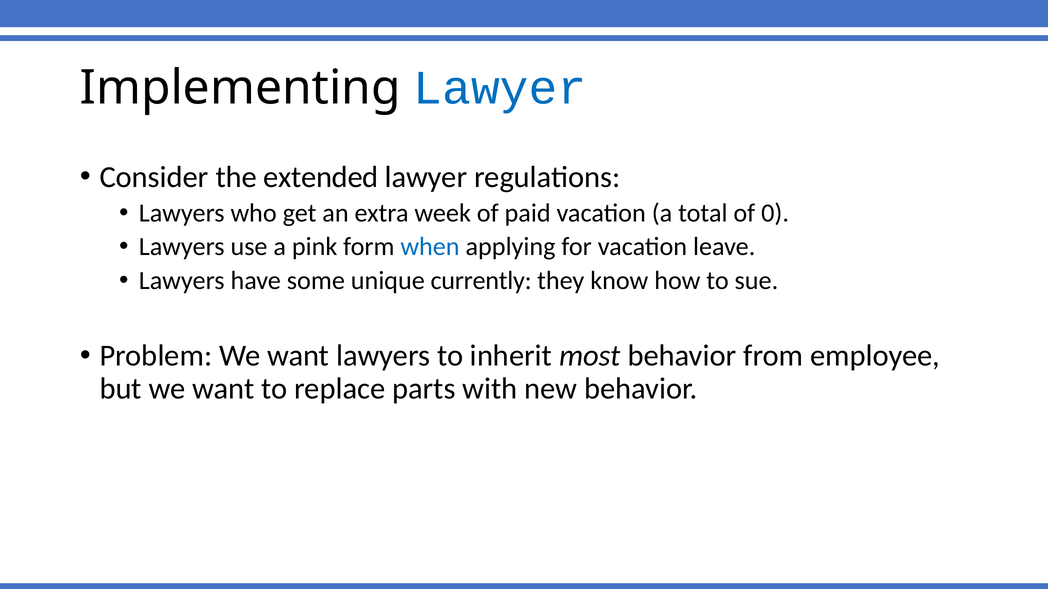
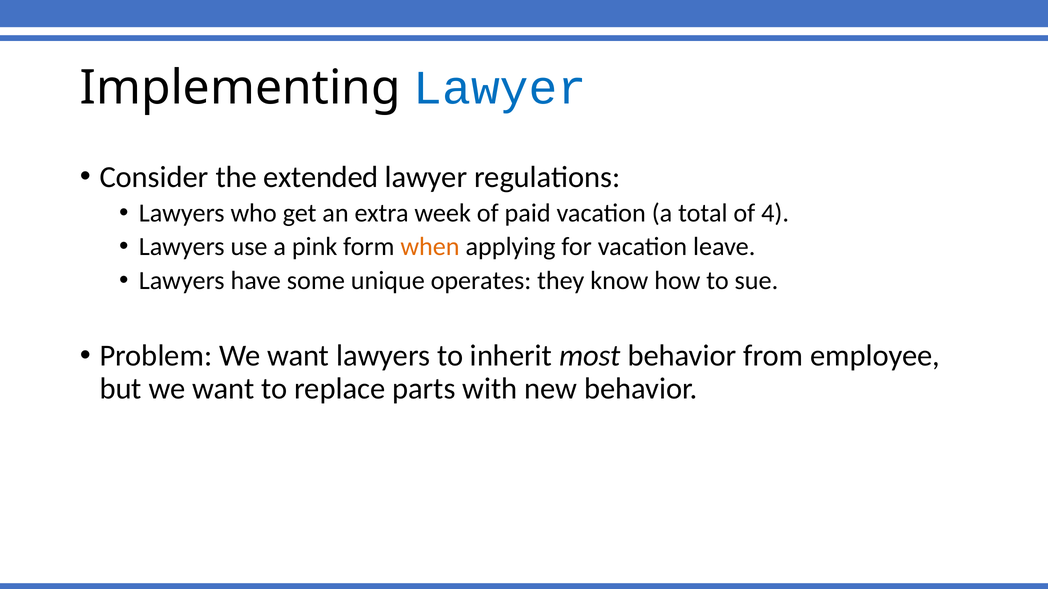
0: 0 -> 4
when colour: blue -> orange
currently: currently -> operates
